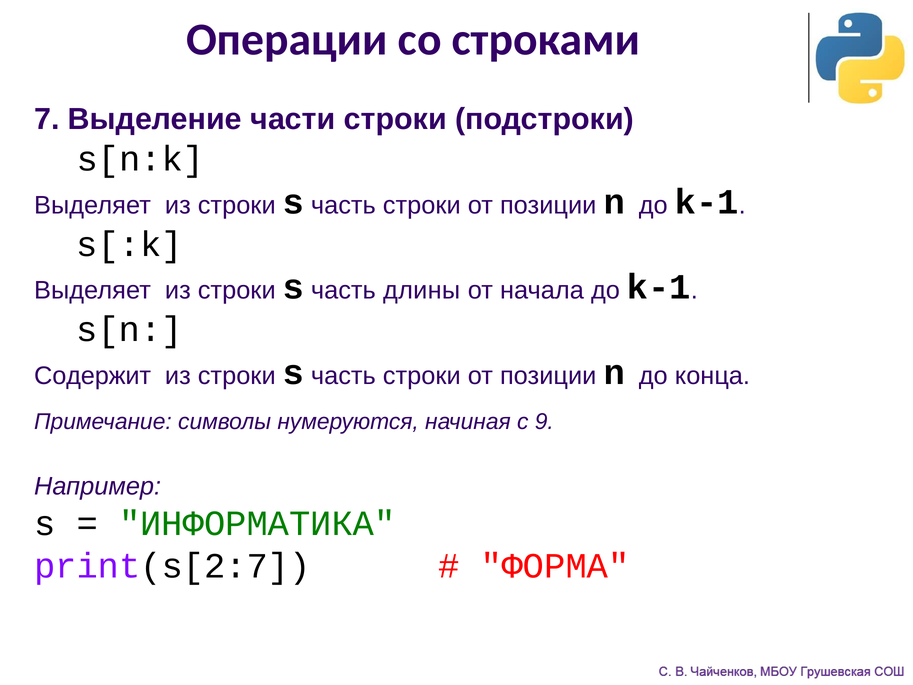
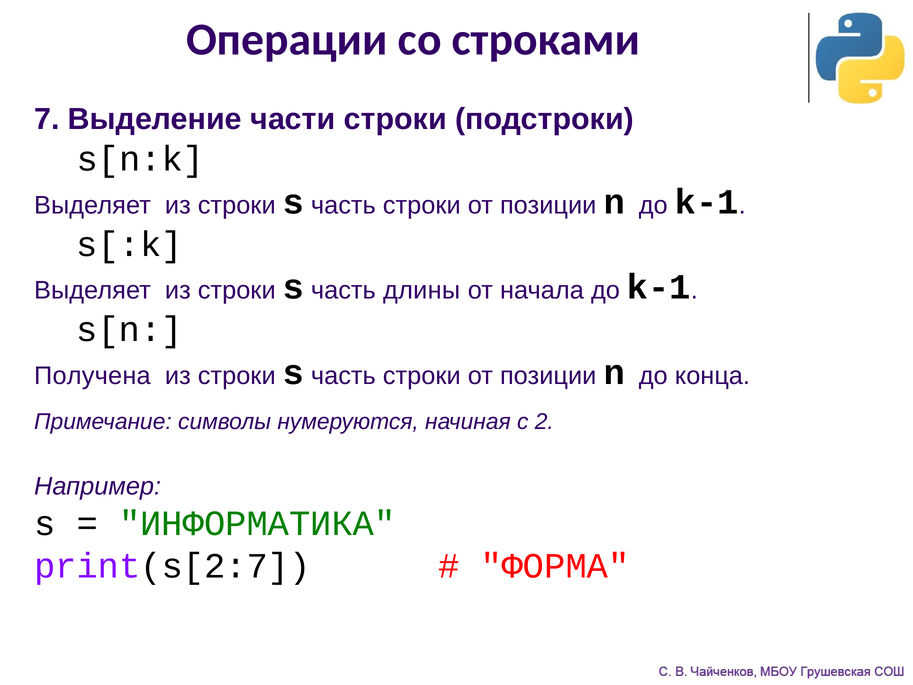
Содержит: Содержит -> Получена
9: 9 -> 2
